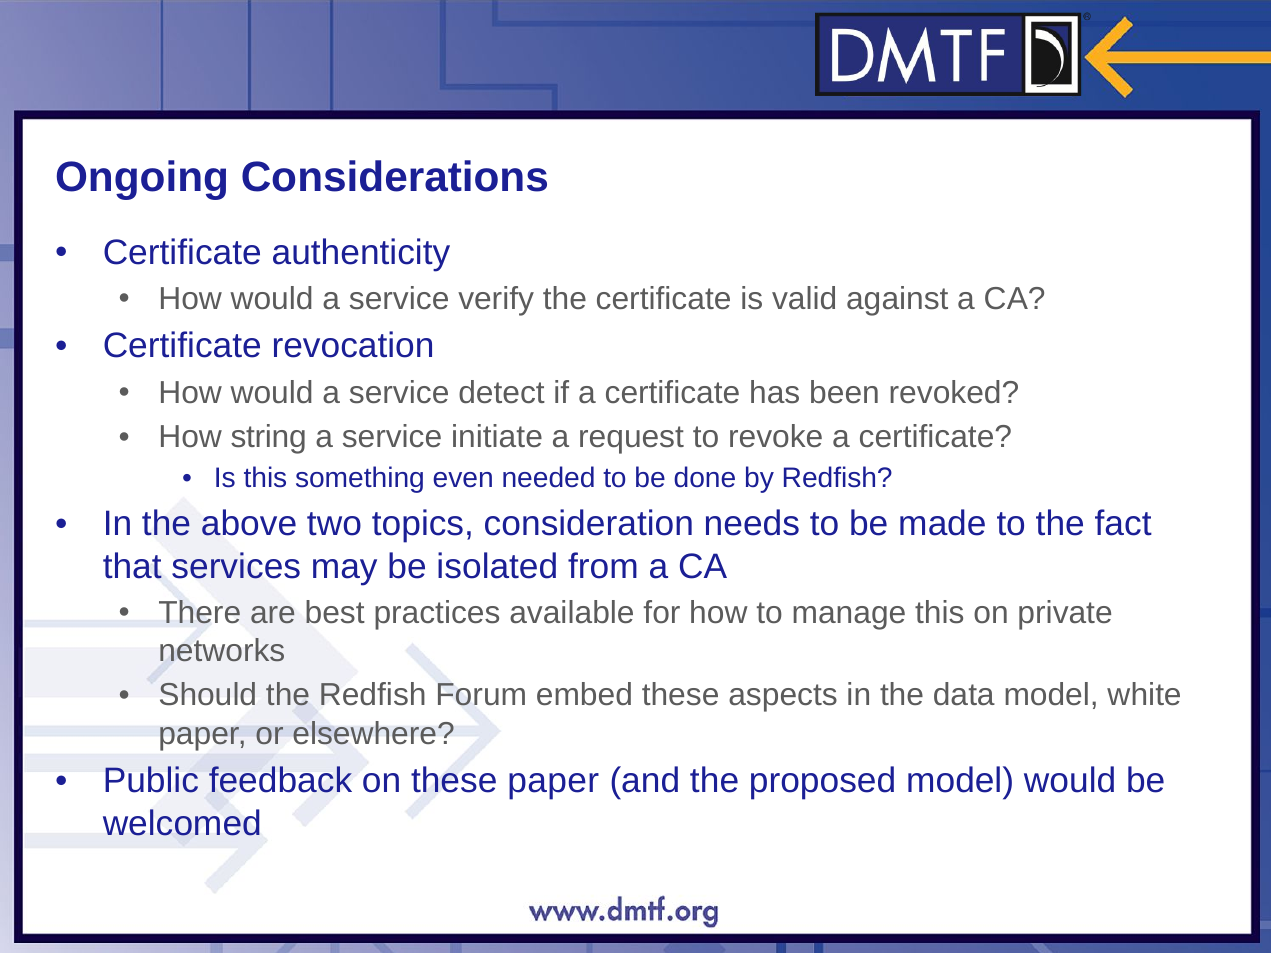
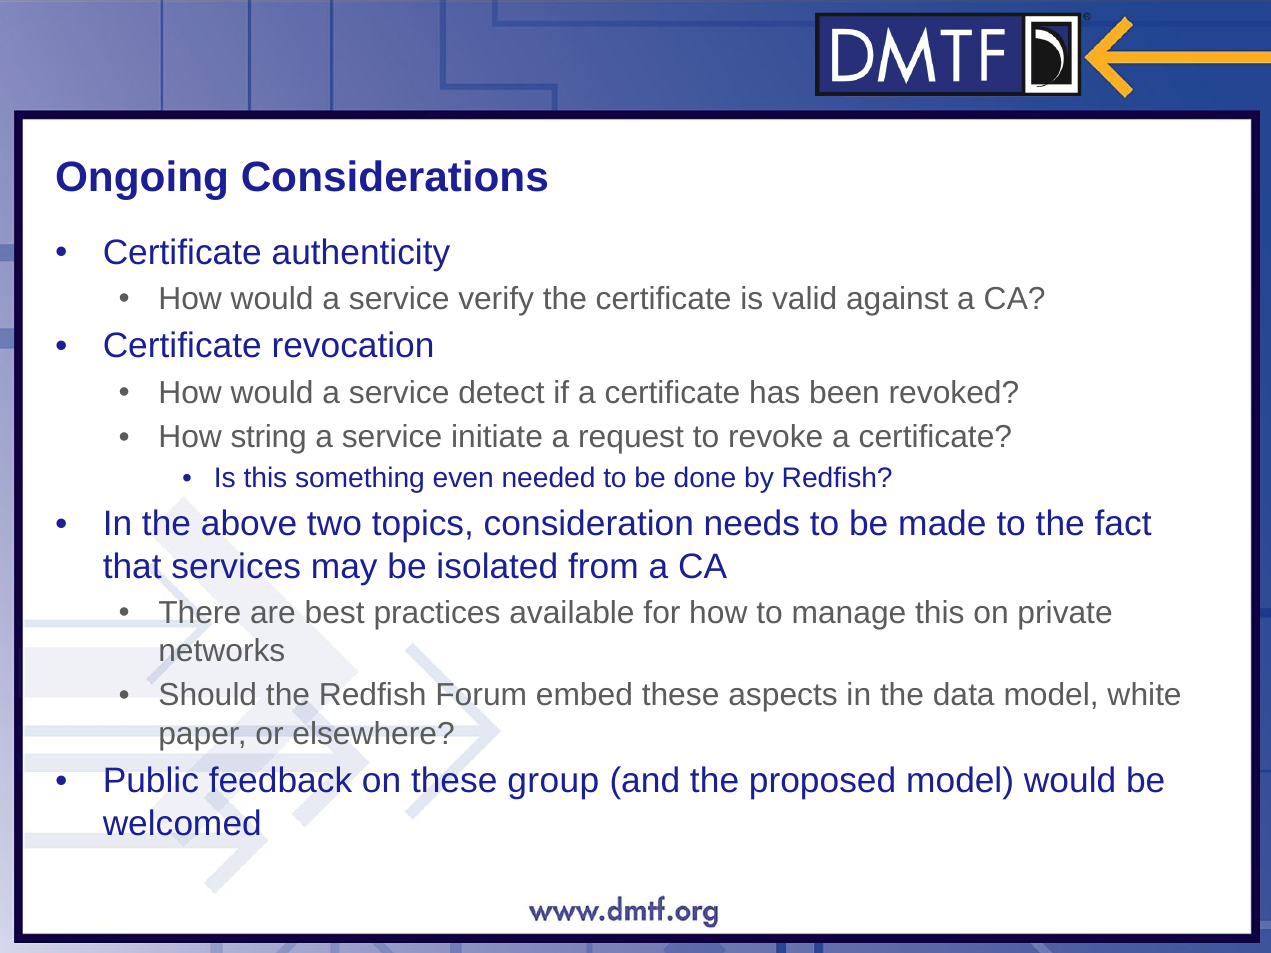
these paper: paper -> group
